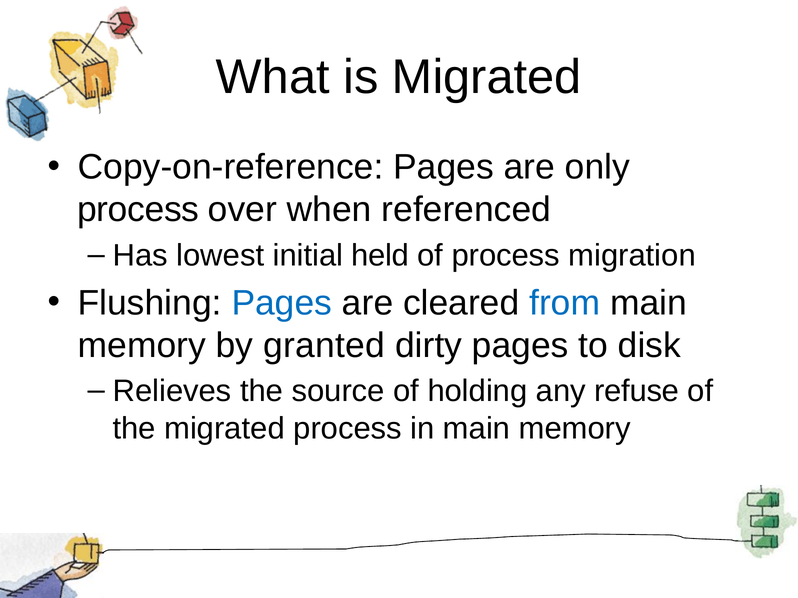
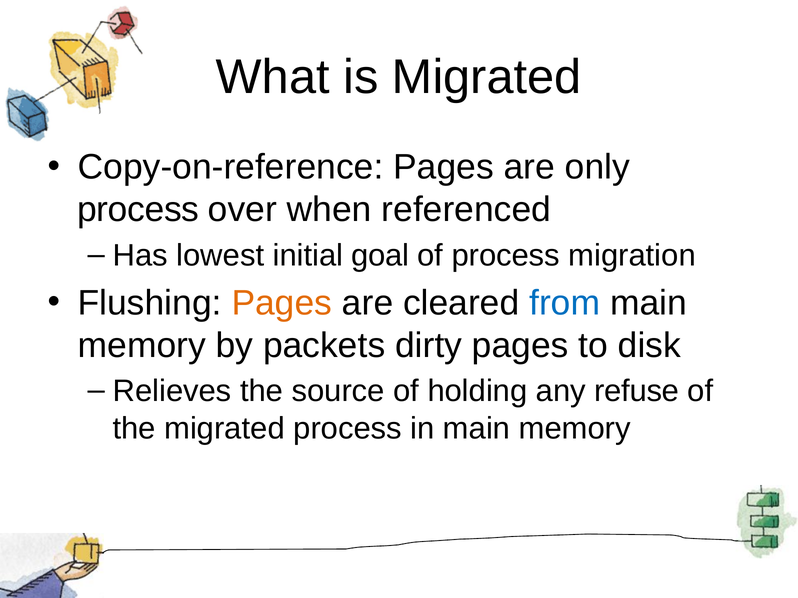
held: held -> goal
Pages at (282, 303) colour: blue -> orange
granted: granted -> packets
